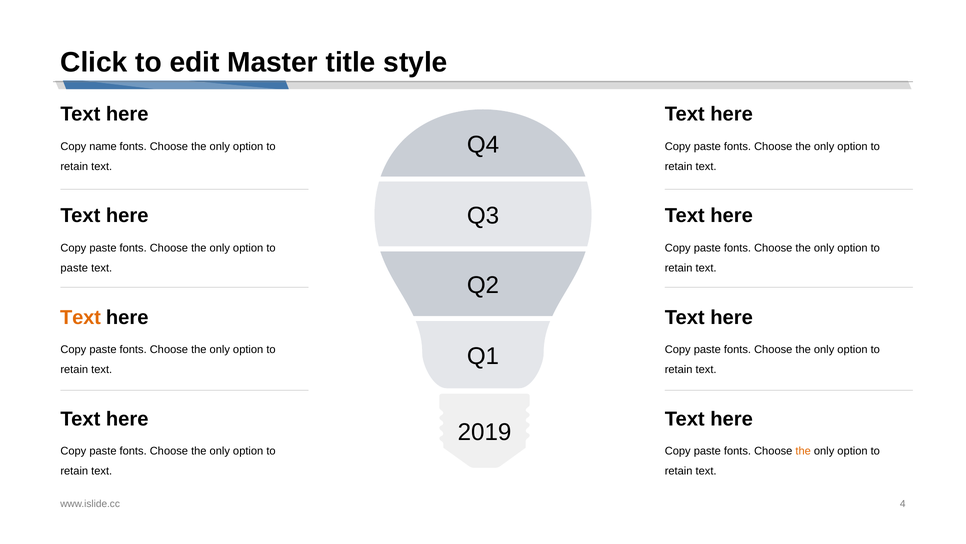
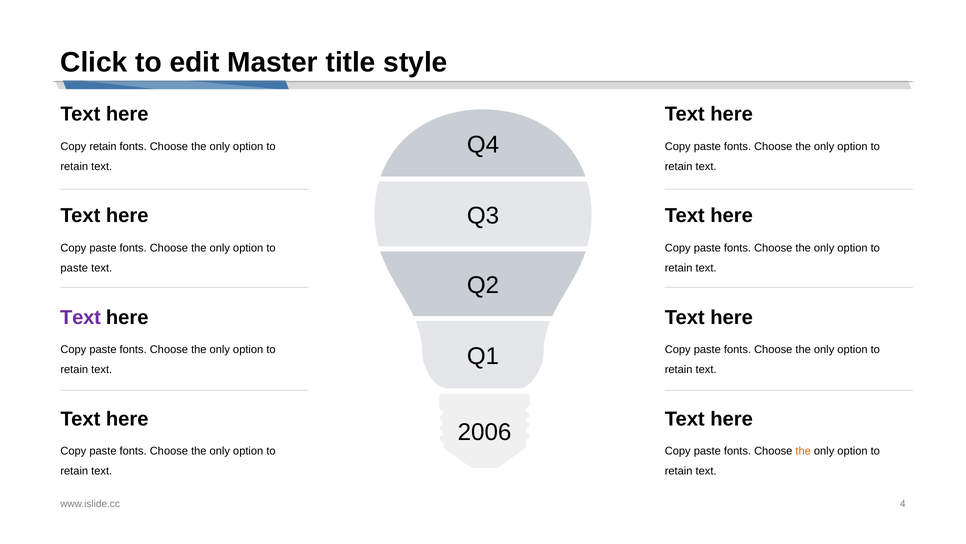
Copy name: name -> retain
Text at (81, 317) colour: orange -> purple
2019: 2019 -> 2006
